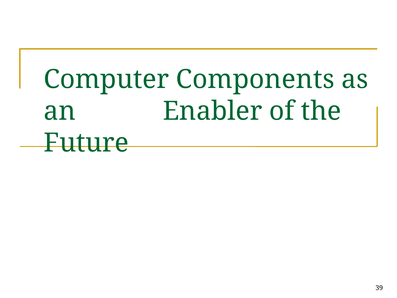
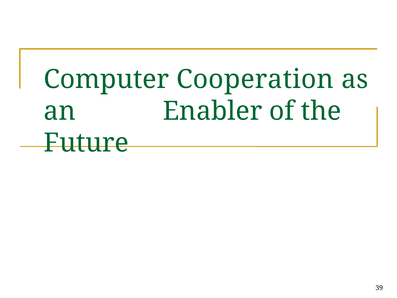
Components: Components -> Cooperation
